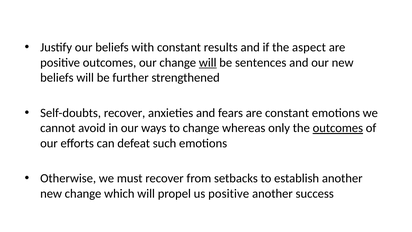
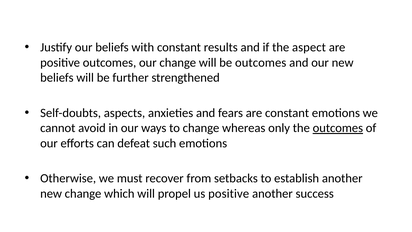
will at (208, 62) underline: present -> none
be sentences: sentences -> outcomes
Self-doubts recover: recover -> aspects
